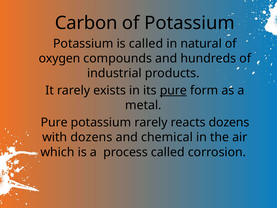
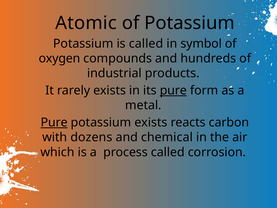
Carbon: Carbon -> Atomic
natural: natural -> symbol
Pure at (54, 122) underline: none -> present
potassium rarely: rarely -> exists
reacts dozens: dozens -> carbon
